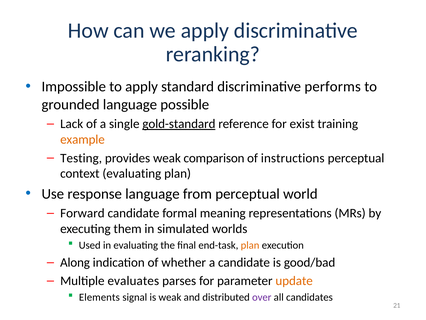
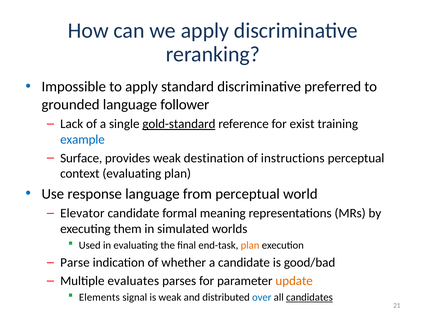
performs: performs -> preferred
possible: possible -> follower
example colour: orange -> blue
Testing: Testing -> Surface
comparison: comparison -> destination
Forward: Forward -> Elevator
Along: Along -> Parse
over colour: purple -> blue
candidates underline: none -> present
